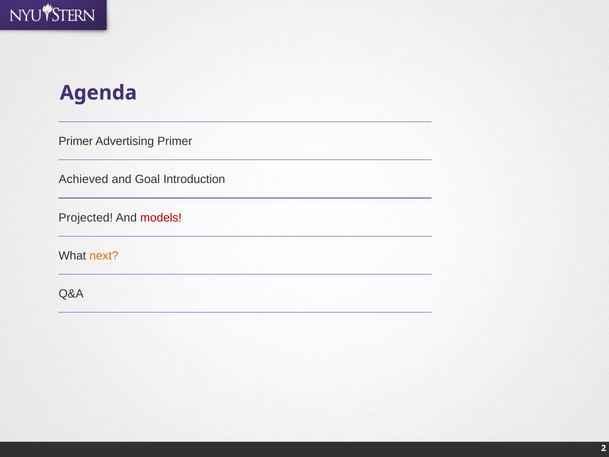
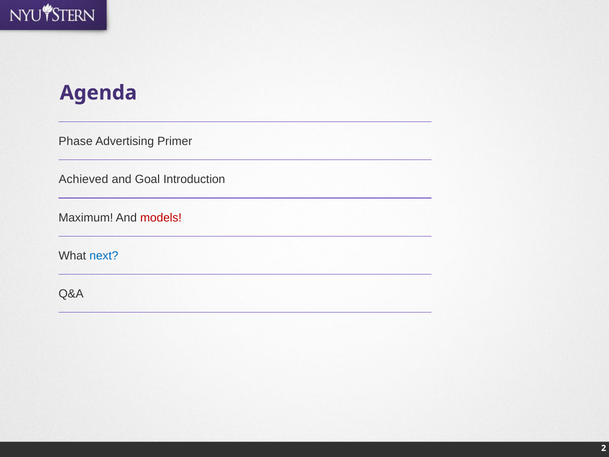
Primer at (76, 141): Primer -> Phase
Projected: Projected -> Maximum
next colour: orange -> blue
